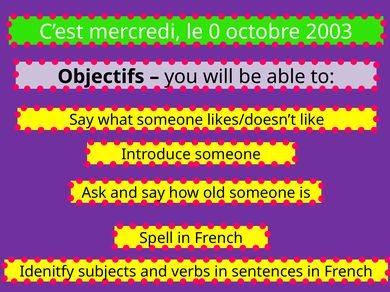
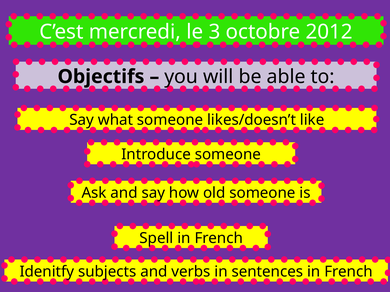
0: 0 -> 3
2003: 2003 -> 2012
